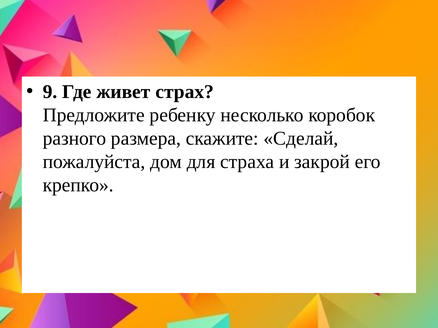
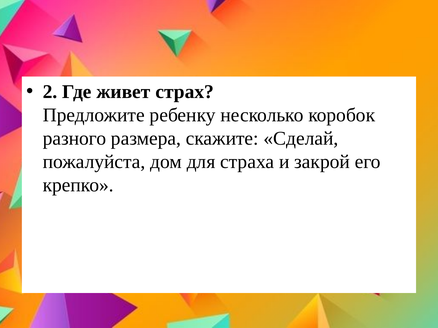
9: 9 -> 2
